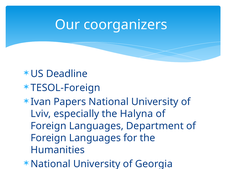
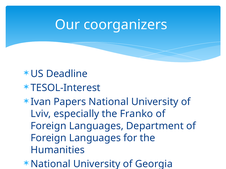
TESOL-Foreign: TESOL-Foreign -> TESOL-Interest
Halyna: Halyna -> Franko
